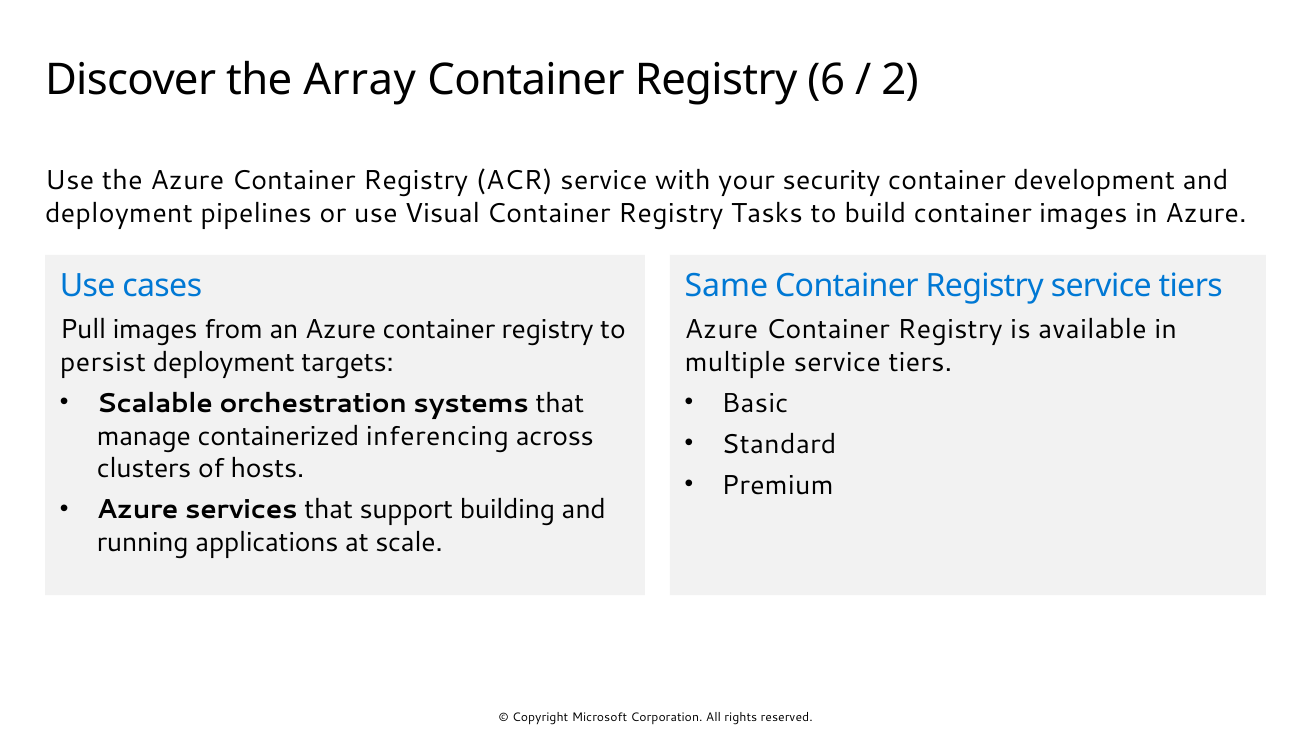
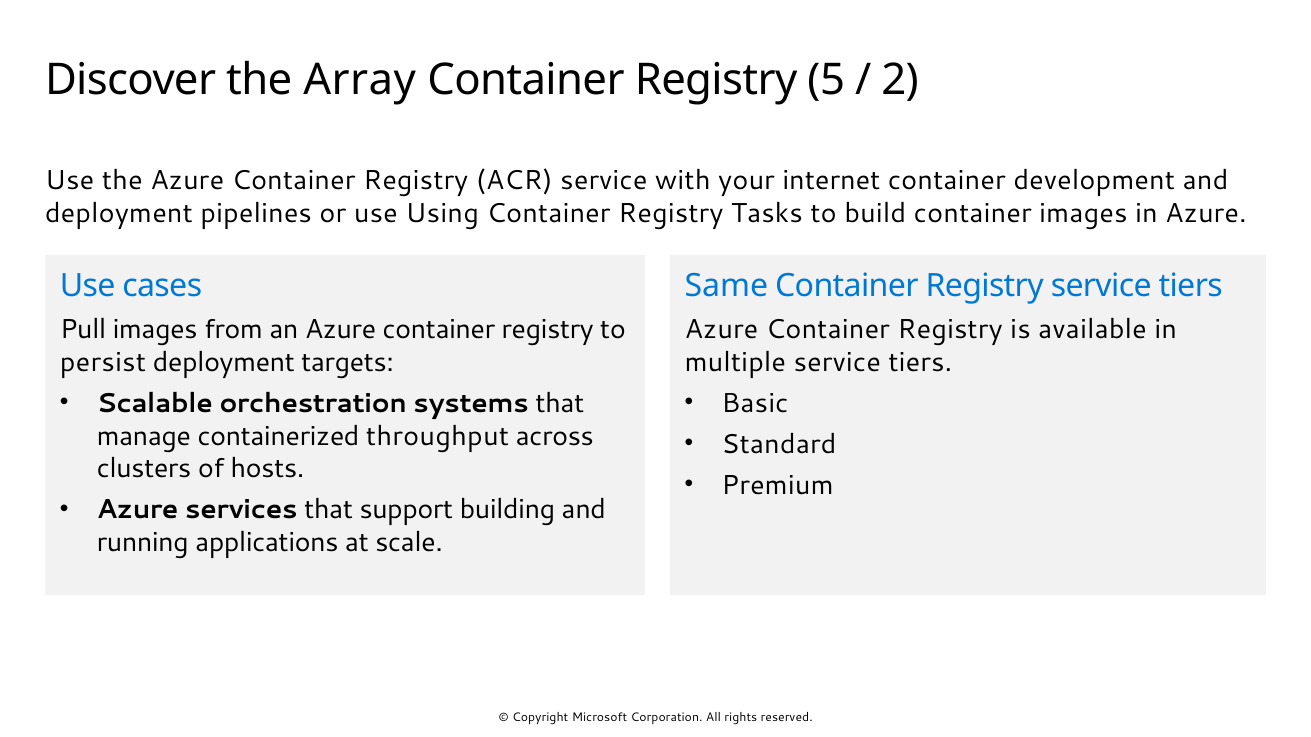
6: 6 -> 5
security: security -> internet
Visual: Visual -> Using
inferencing: inferencing -> throughput
